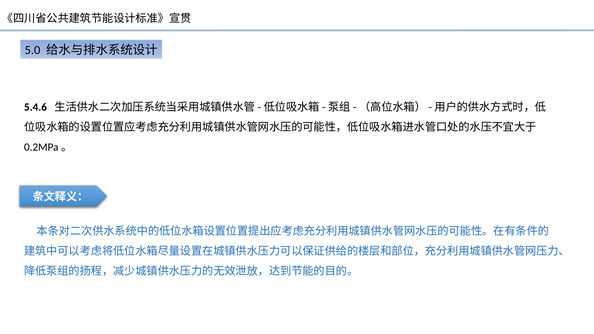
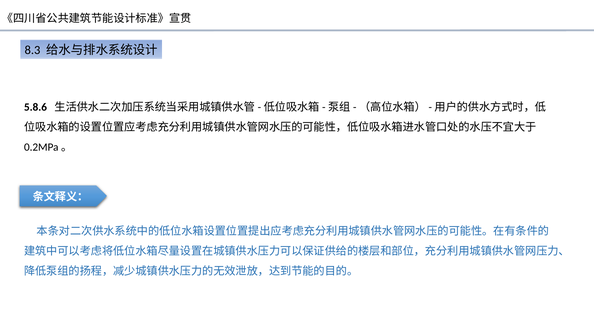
5.0: 5.0 -> 8.3
5.4.6: 5.4.6 -> 5.8.6
